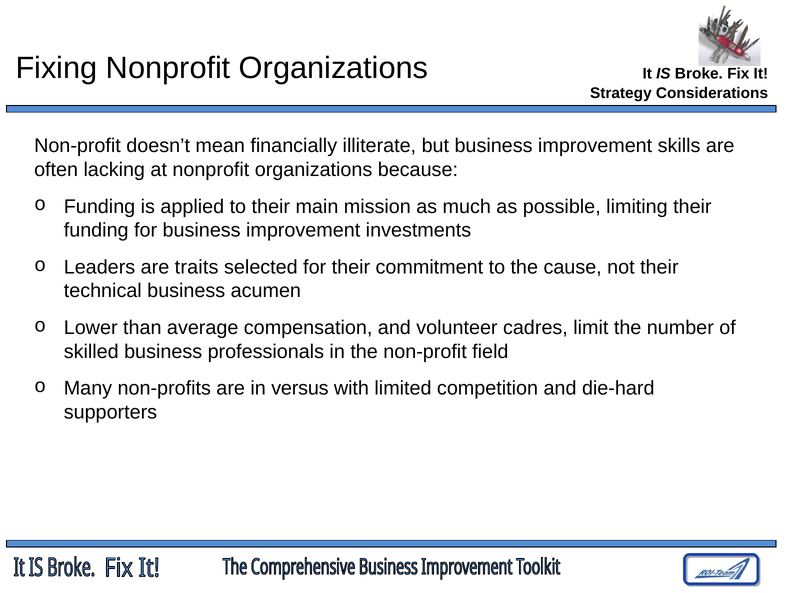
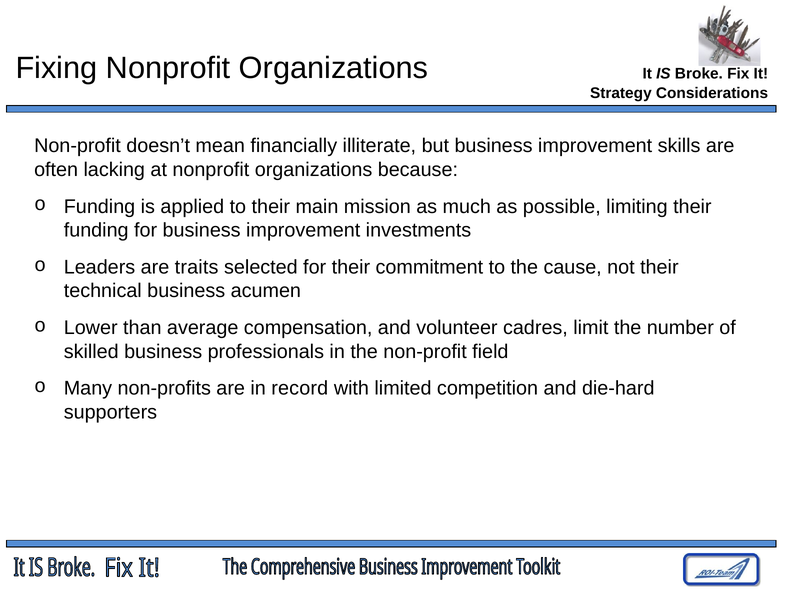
versus: versus -> record
